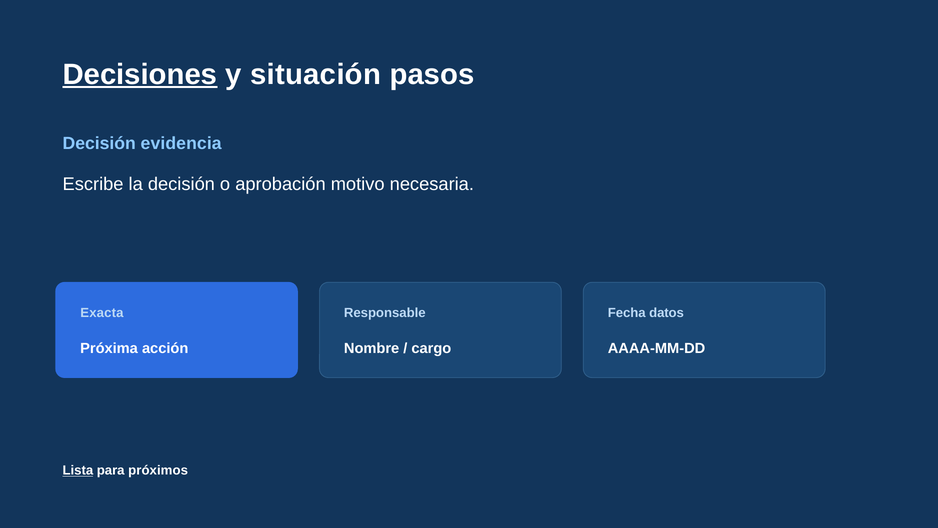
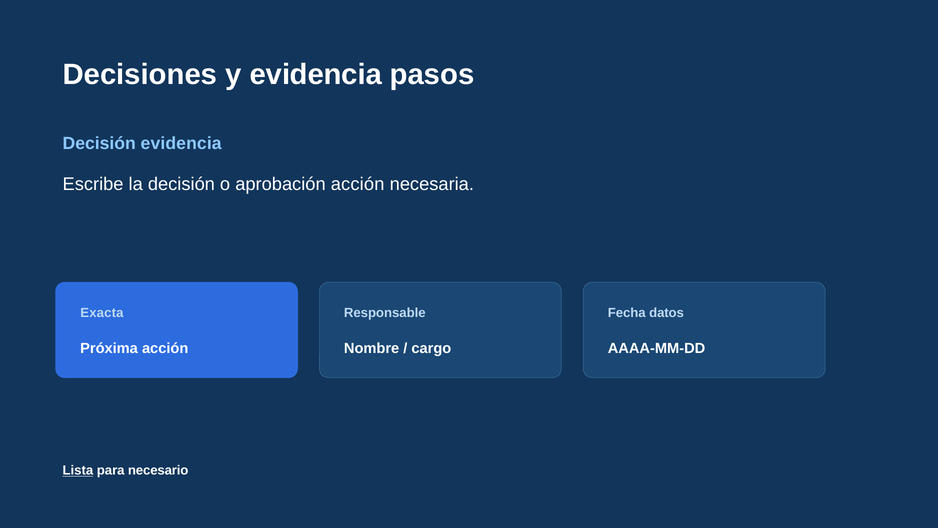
Decisiones underline: present -> none
y situación: situación -> evidencia
aprobación motivo: motivo -> acción
próximos: próximos -> necesario
